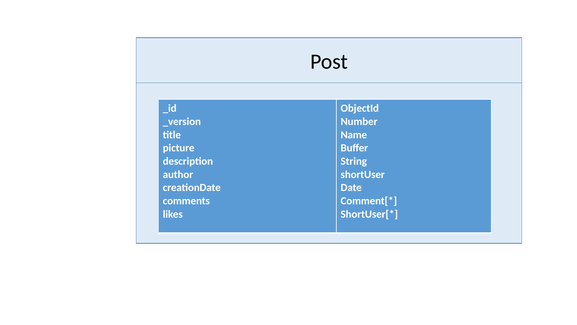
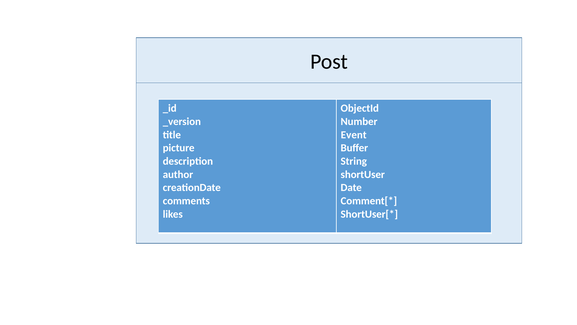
Name: Name -> Event
